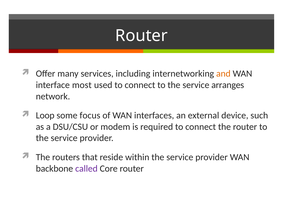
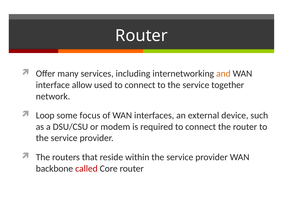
most: most -> allow
arranges: arranges -> together
called colour: purple -> red
